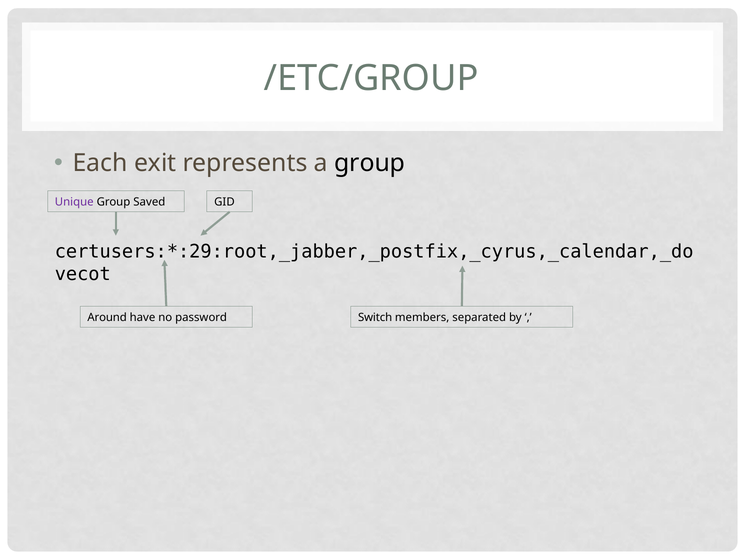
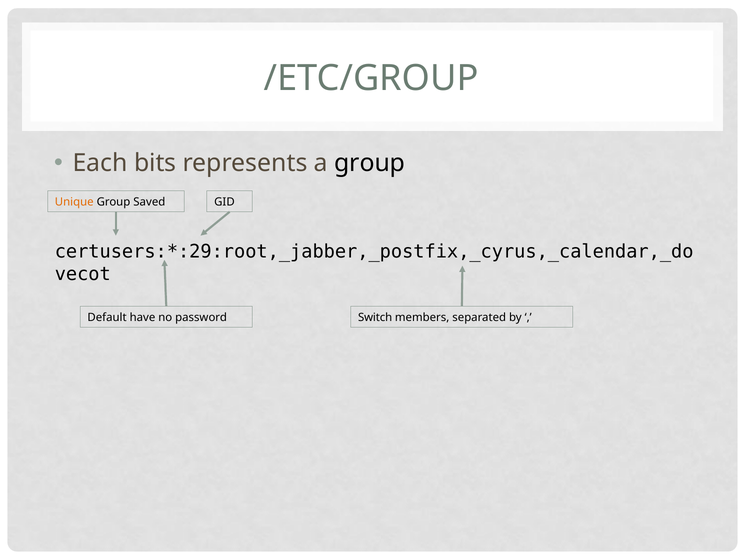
exit: exit -> bits
Unique colour: purple -> orange
Around: Around -> Default
